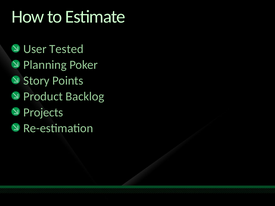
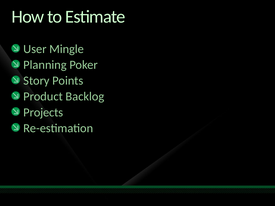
Tested: Tested -> Mingle
